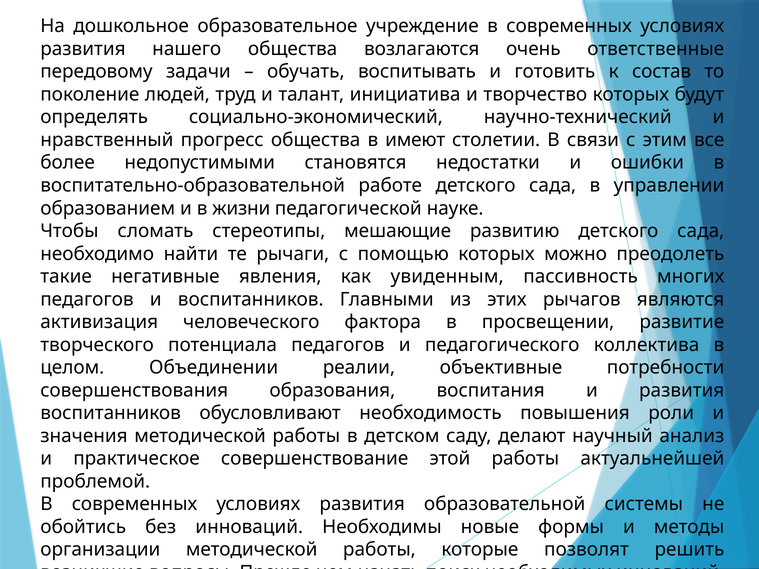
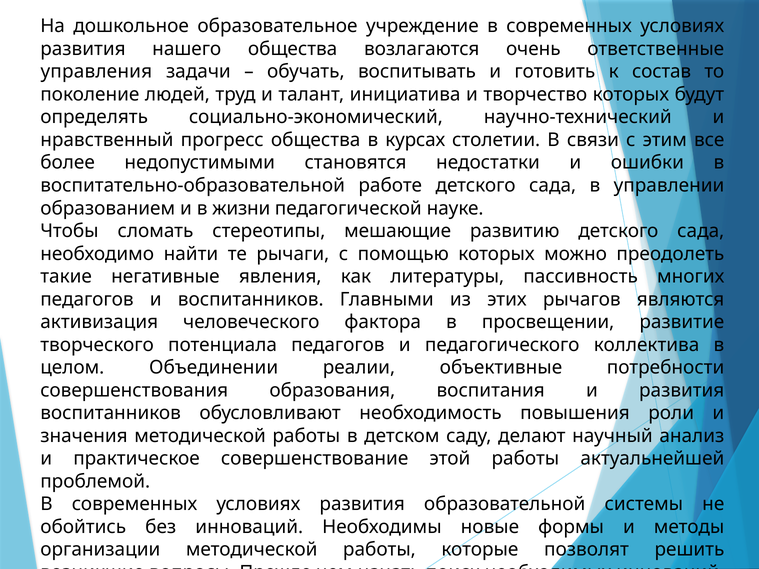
передовому: передовому -> управления
имеют: имеют -> курсах
увиденным: увиденным -> литературы
